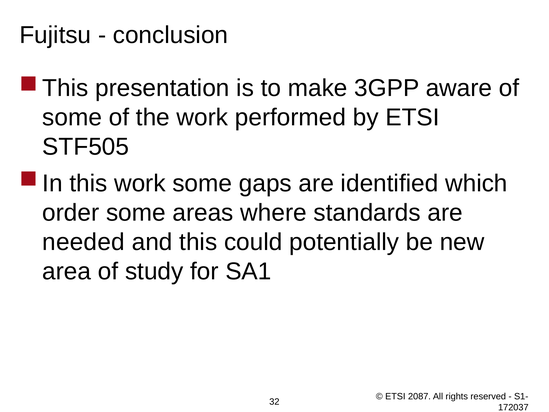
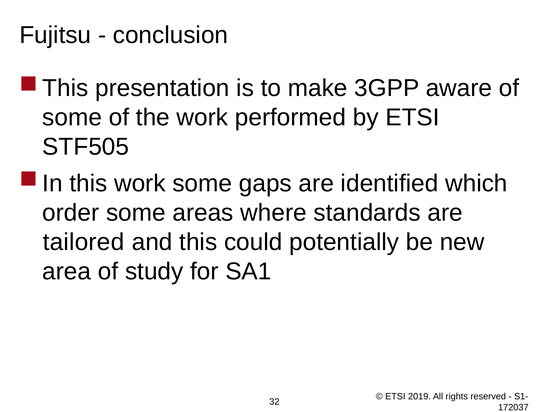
needed: needed -> tailored
2087: 2087 -> 2019
